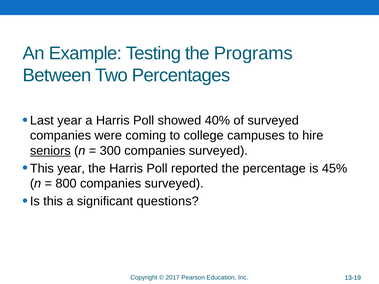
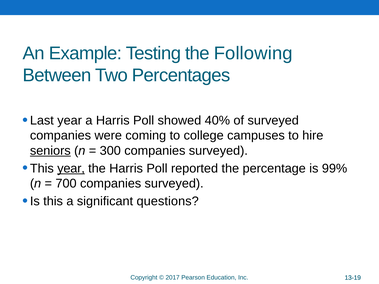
Programs: Programs -> Following
year at (71, 169) underline: none -> present
45%: 45% -> 99%
800: 800 -> 700
